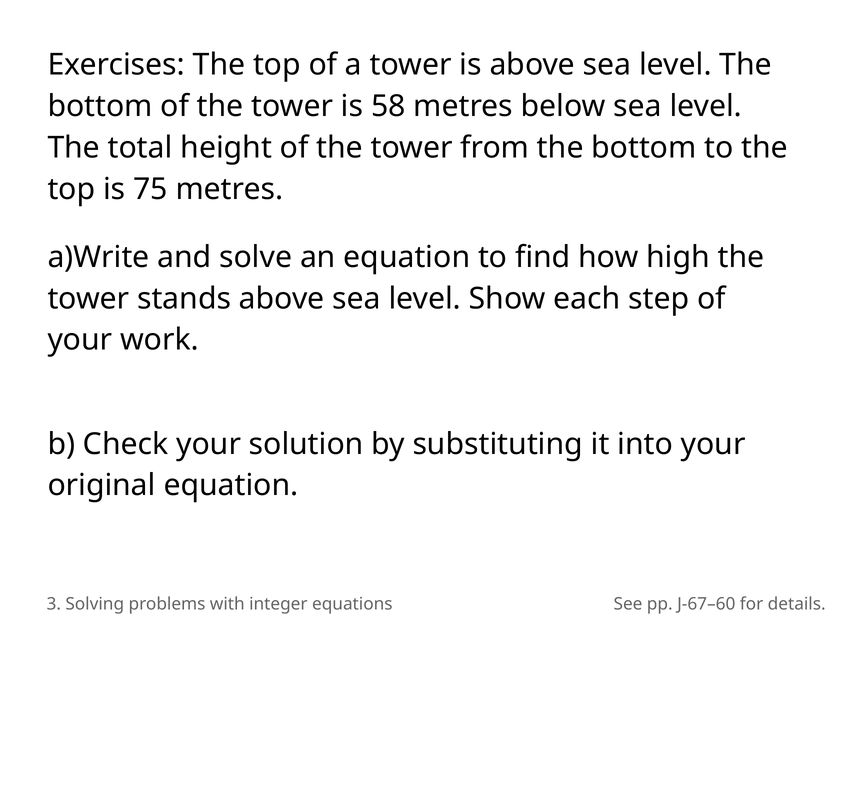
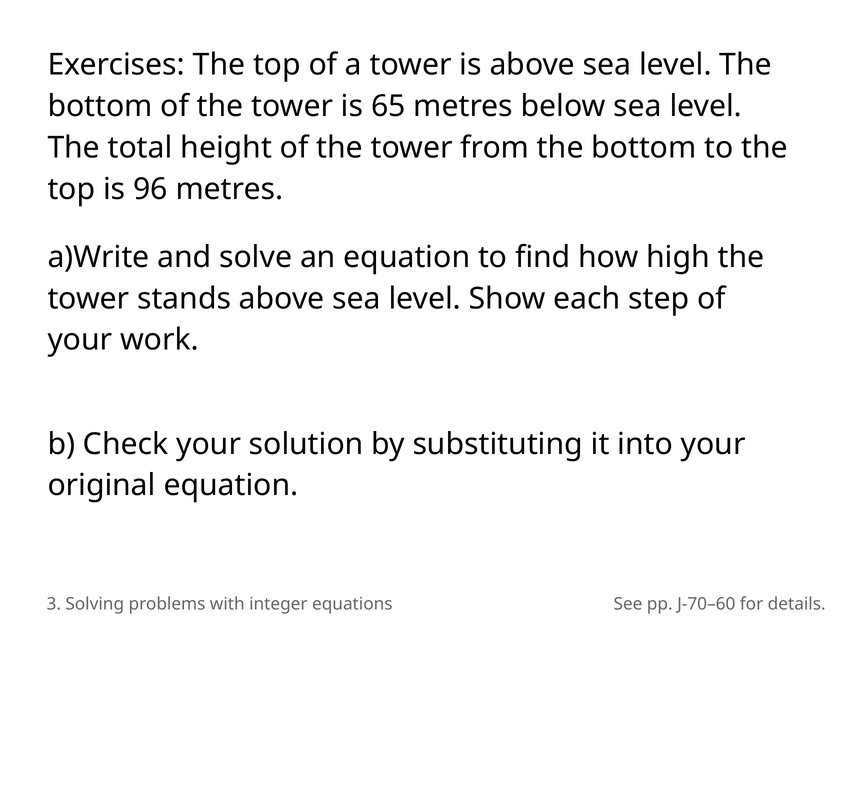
58: 58 -> 65
75: 75 -> 96
J-67–60: J-67–60 -> J-70–60
